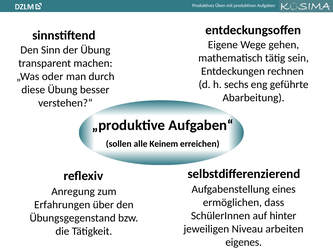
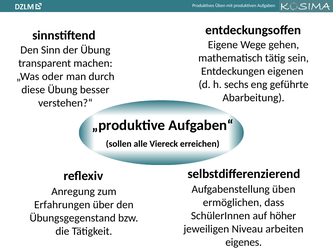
rechnen: rechnen -> eigenen
Keinem: Keinem -> Viereck
Aufgabenstellung eines: eines -> üben
hinter: hinter -> höher
